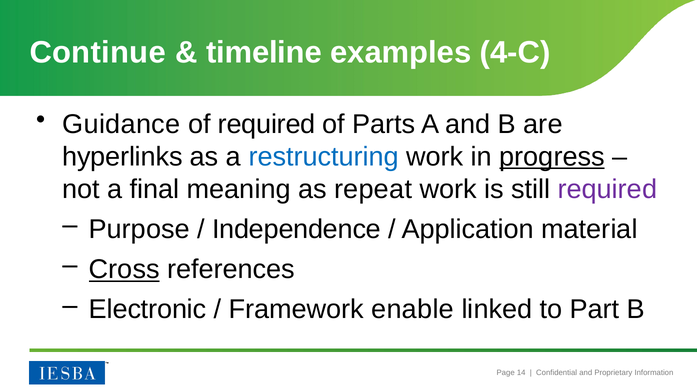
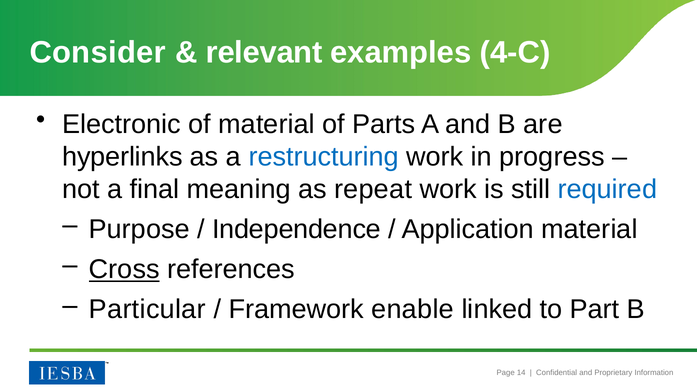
Continue: Continue -> Consider
timeline: timeline -> relevant
Guidance: Guidance -> Electronic
of required: required -> material
progress underline: present -> none
required at (607, 189) colour: purple -> blue
Electronic: Electronic -> Particular
